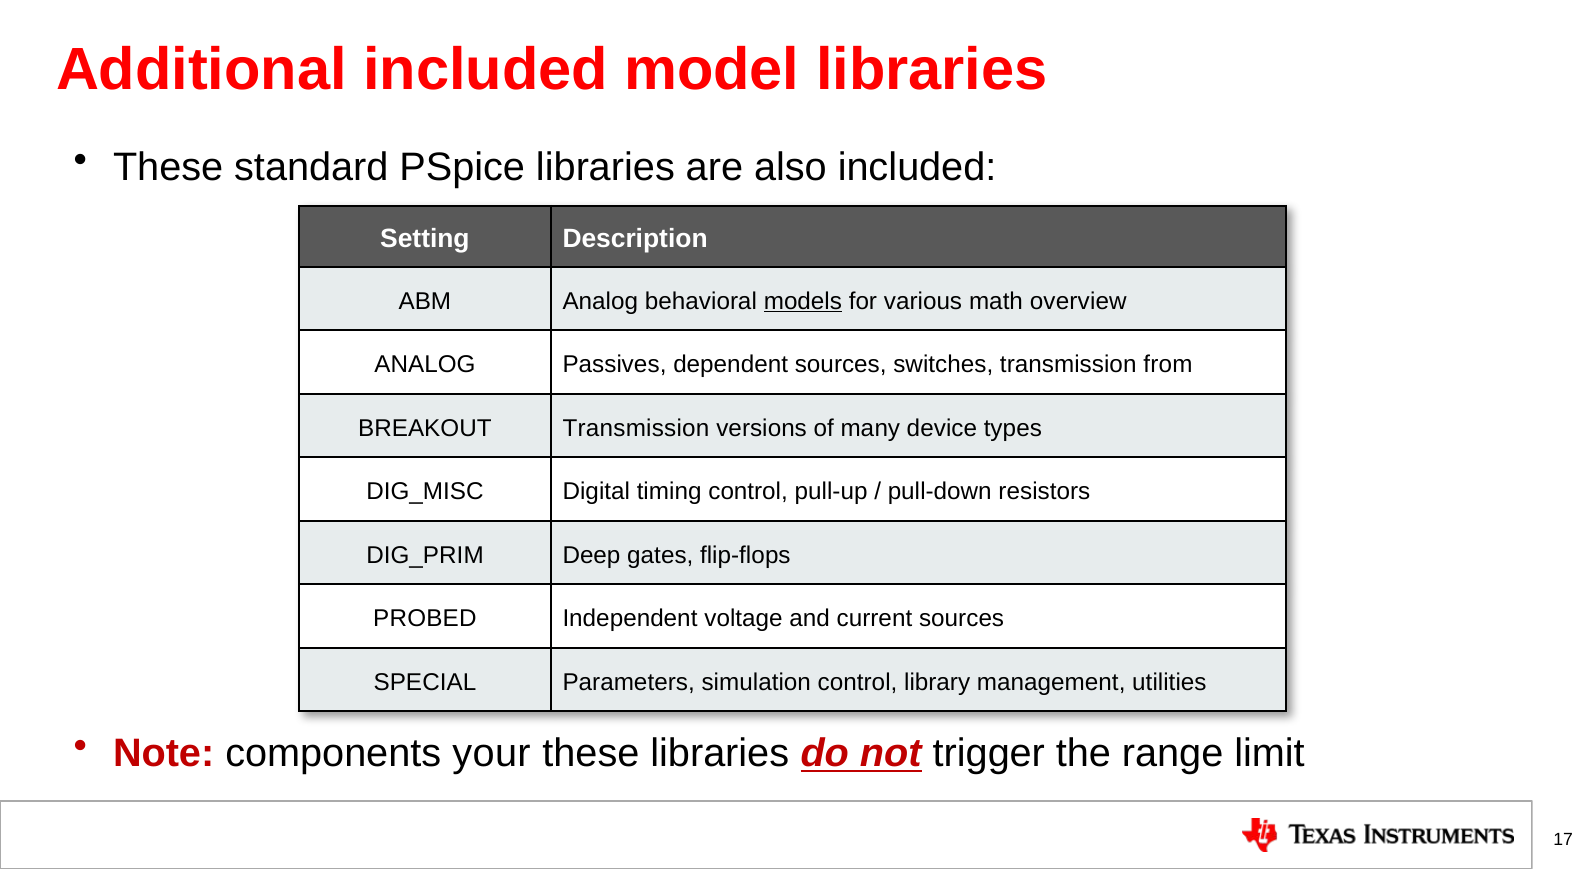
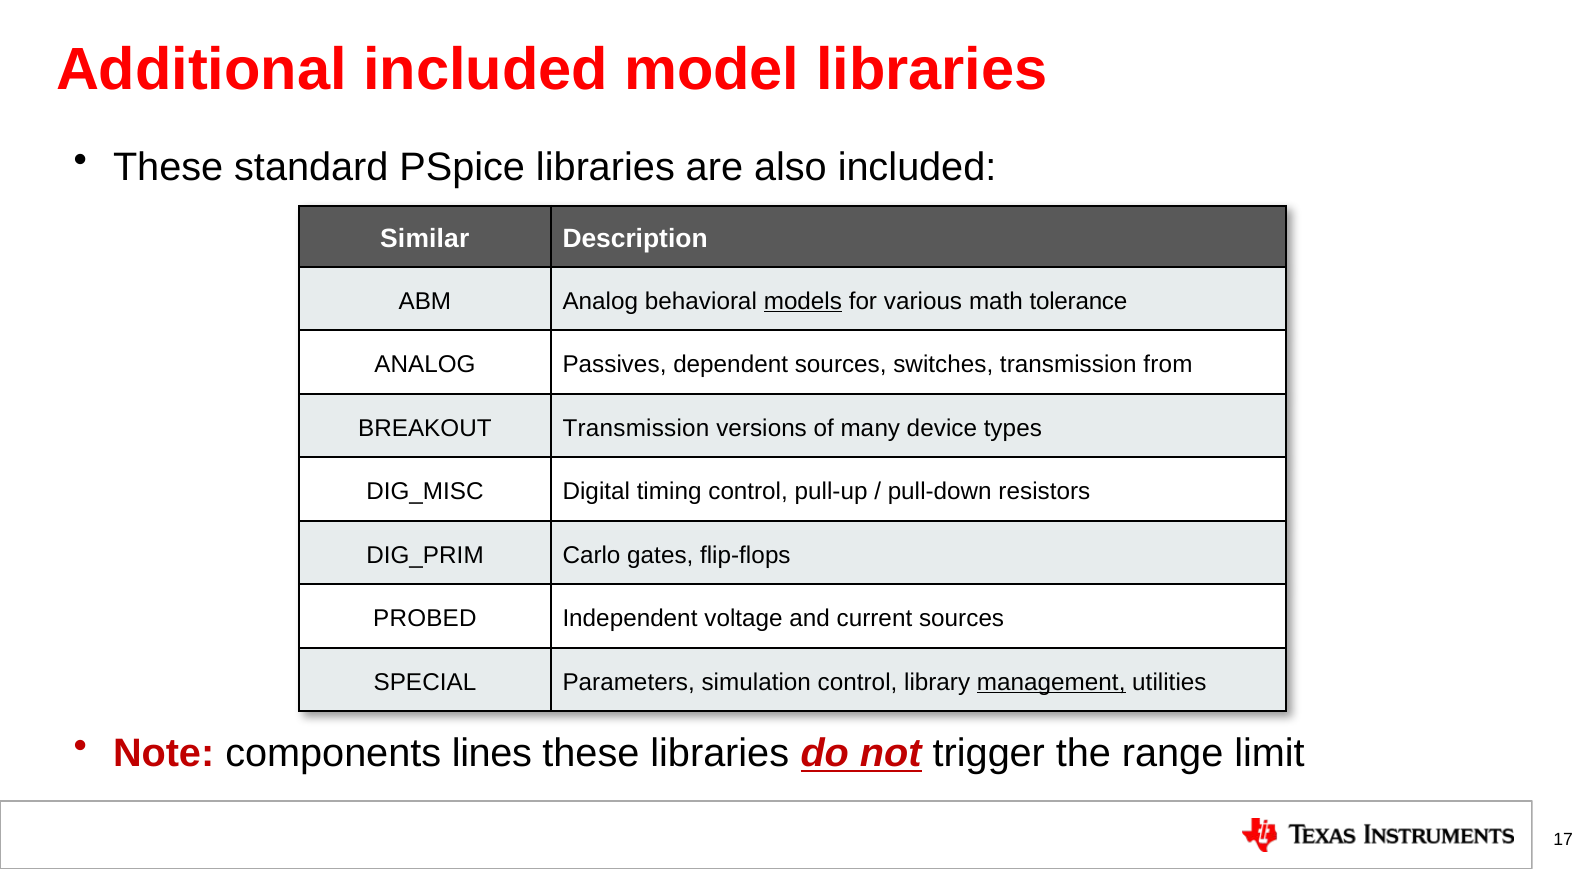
Setting: Setting -> Similar
overview: overview -> tolerance
Deep: Deep -> Carlo
management underline: none -> present
your: your -> lines
